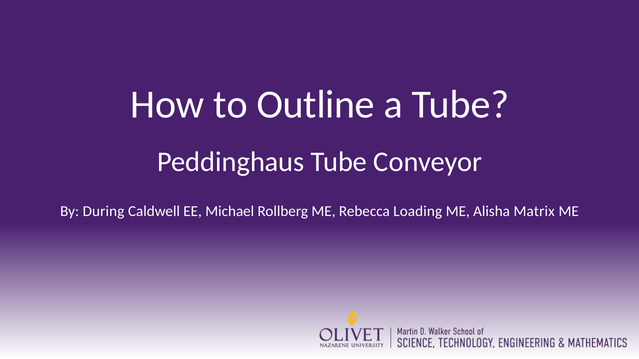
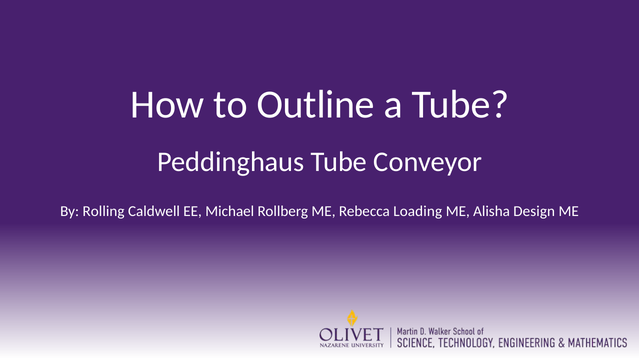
During: During -> Rolling
Matrix: Matrix -> Design
